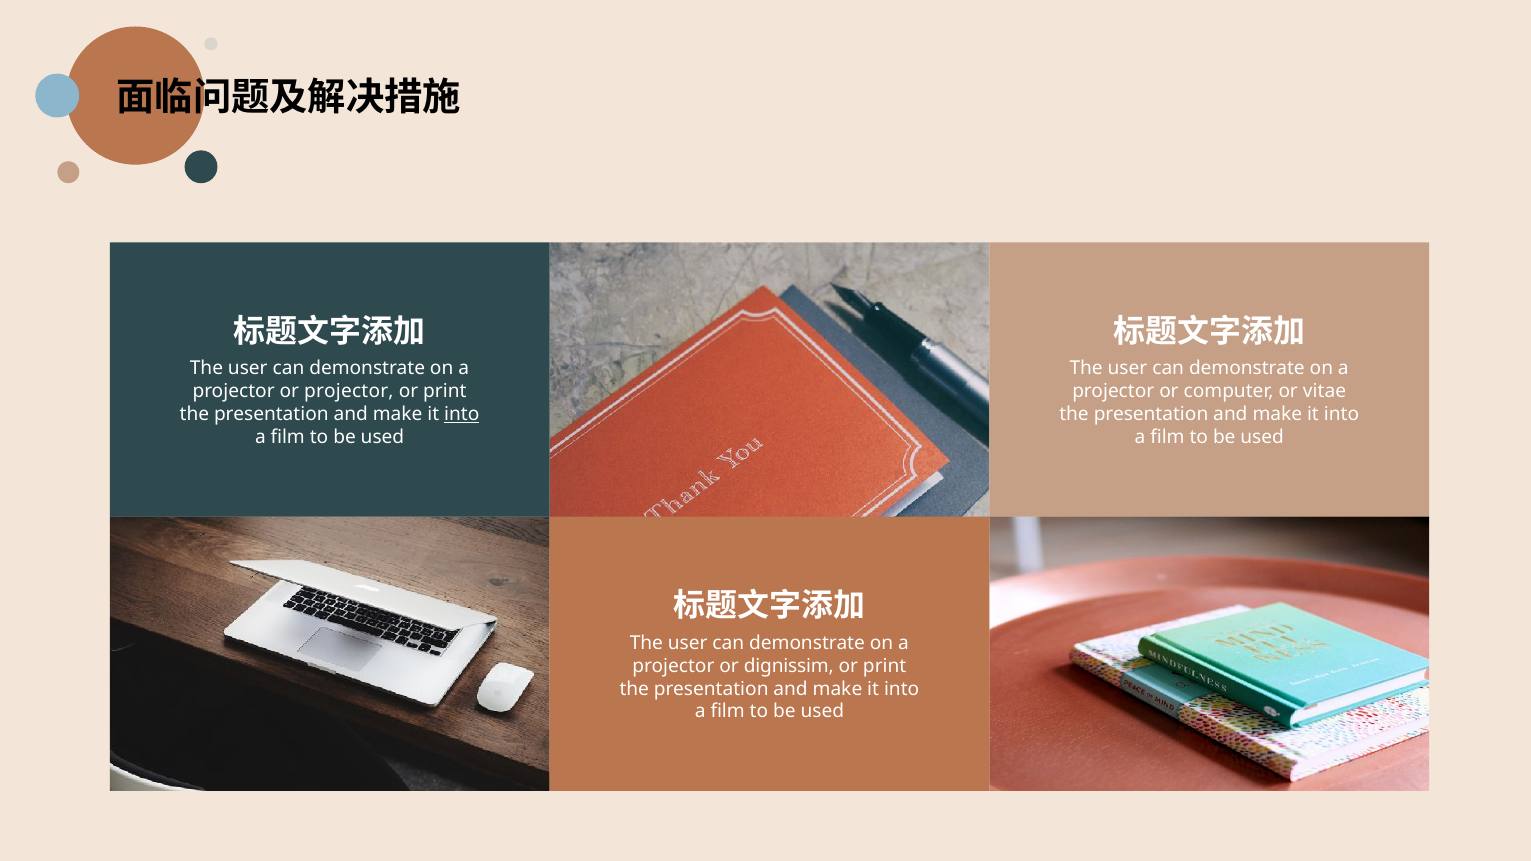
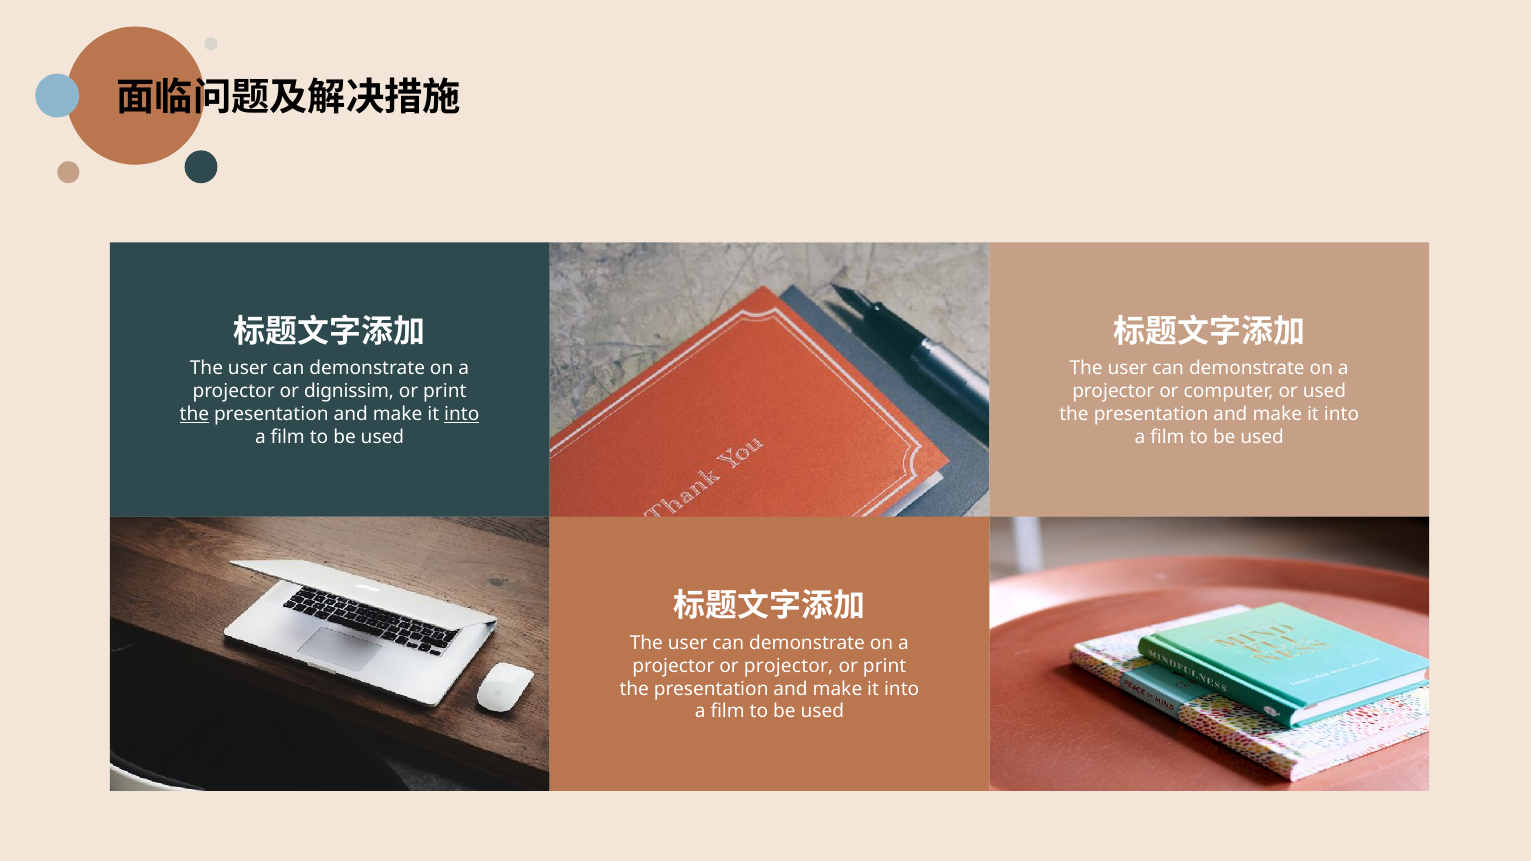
or projector: projector -> dignissim
or vitae: vitae -> used
the at (194, 415) underline: none -> present
or dignissim: dignissim -> projector
